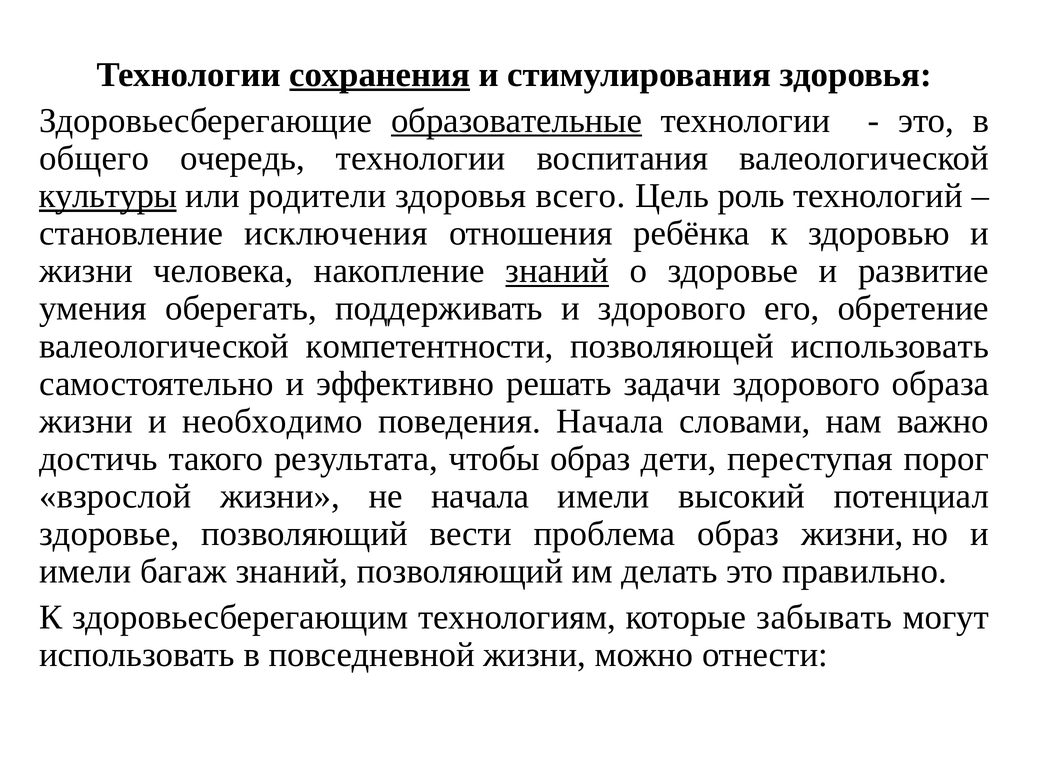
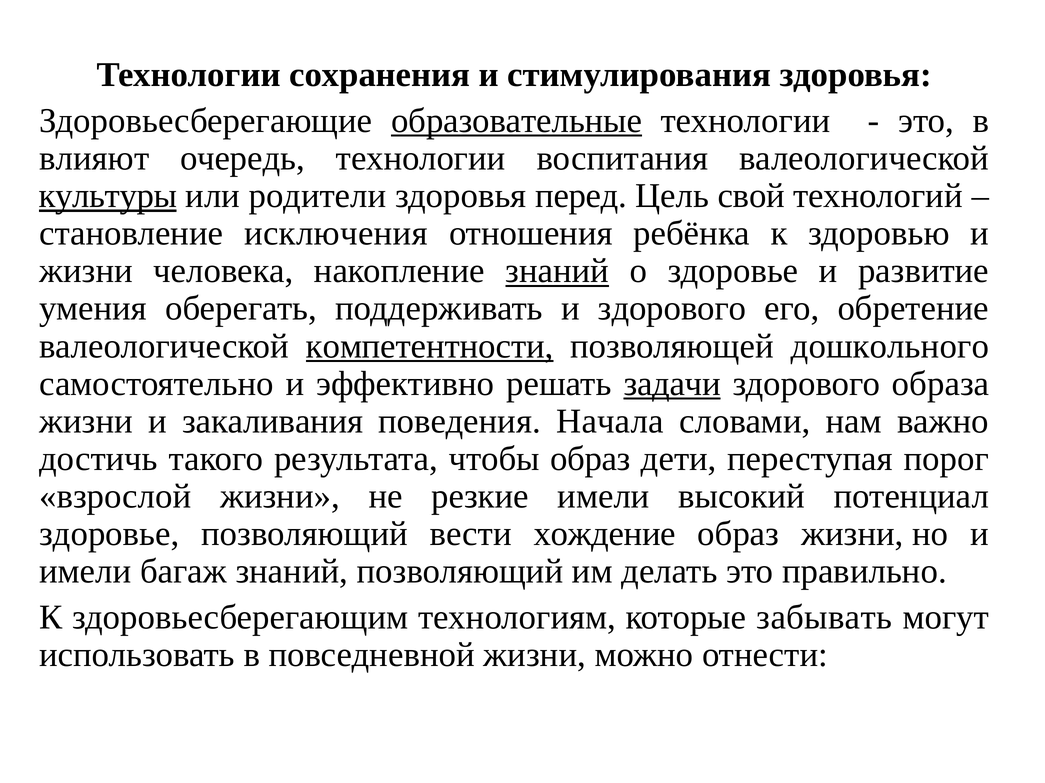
сохранения underline: present -> none
общего: общего -> влияют
всего: всего -> перед
роль: роль -> свой
компетентности underline: none -> present
позволяющей использовать: использовать -> дошкольного
задачи underline: none -> present
необходимо: необходимо -> закаливания
не начала: начала -> резкие
проблема: проблема -> хождение
